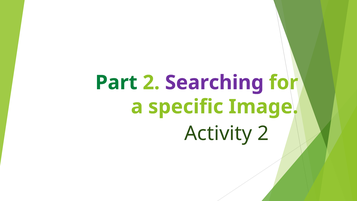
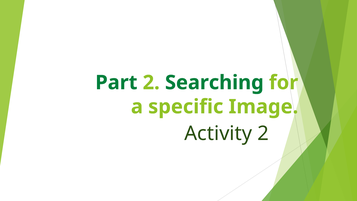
Searching colour: purple -> green
